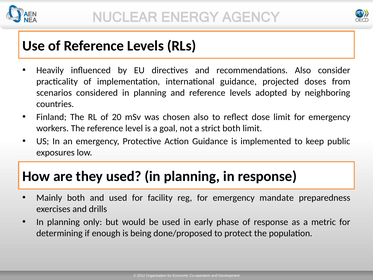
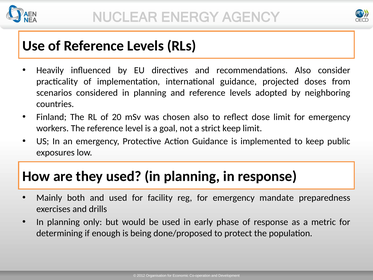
strict both: both -> keep
